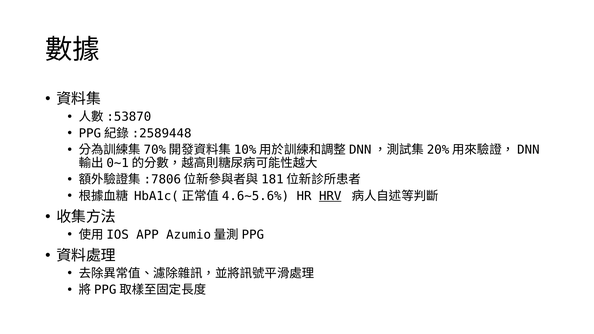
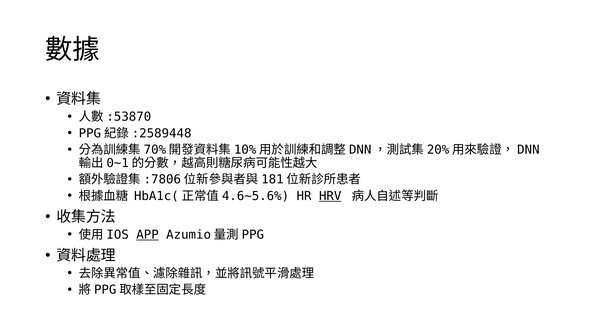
APP underline: none -> present
